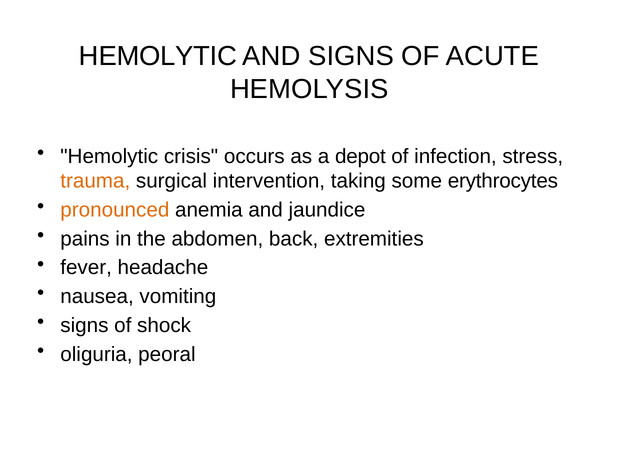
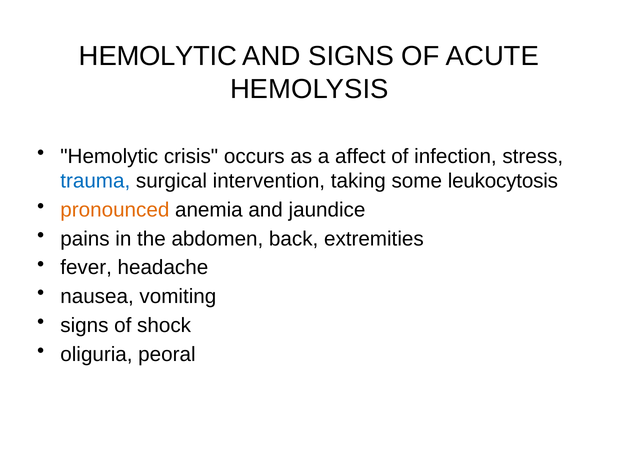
depot: depot -> affect
trauma colour: orange -> blue
erythrocytes: erythrocytes -> leukocytosis
